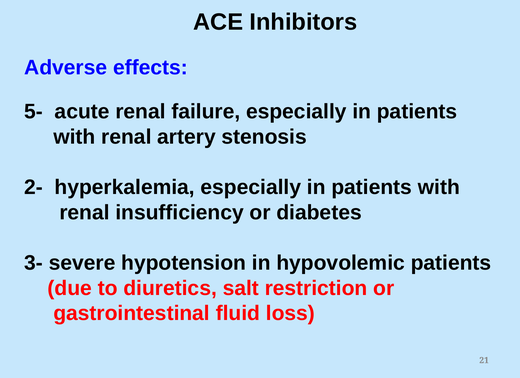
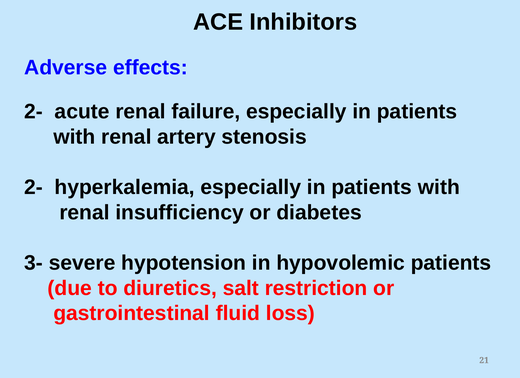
5- at (34, 112): 5- -> 2-
